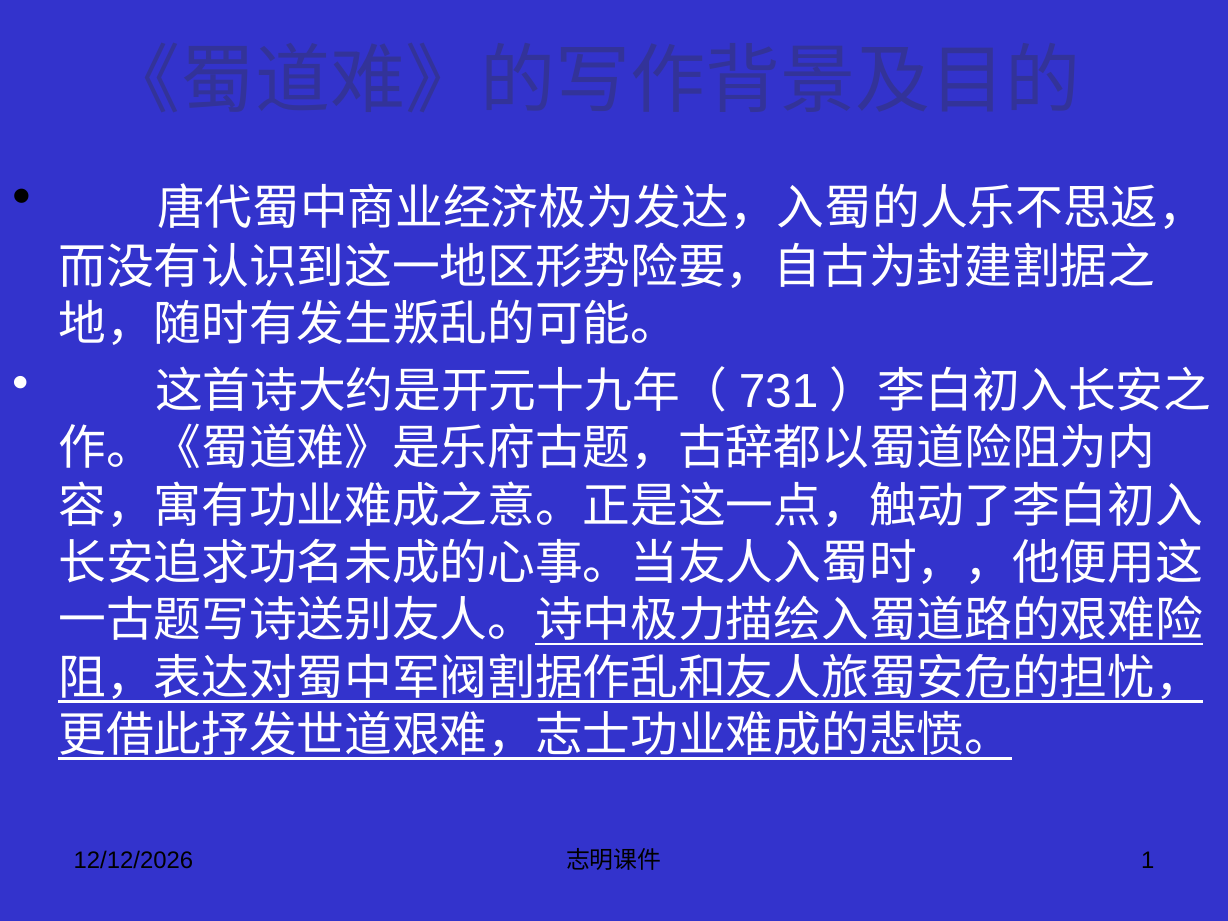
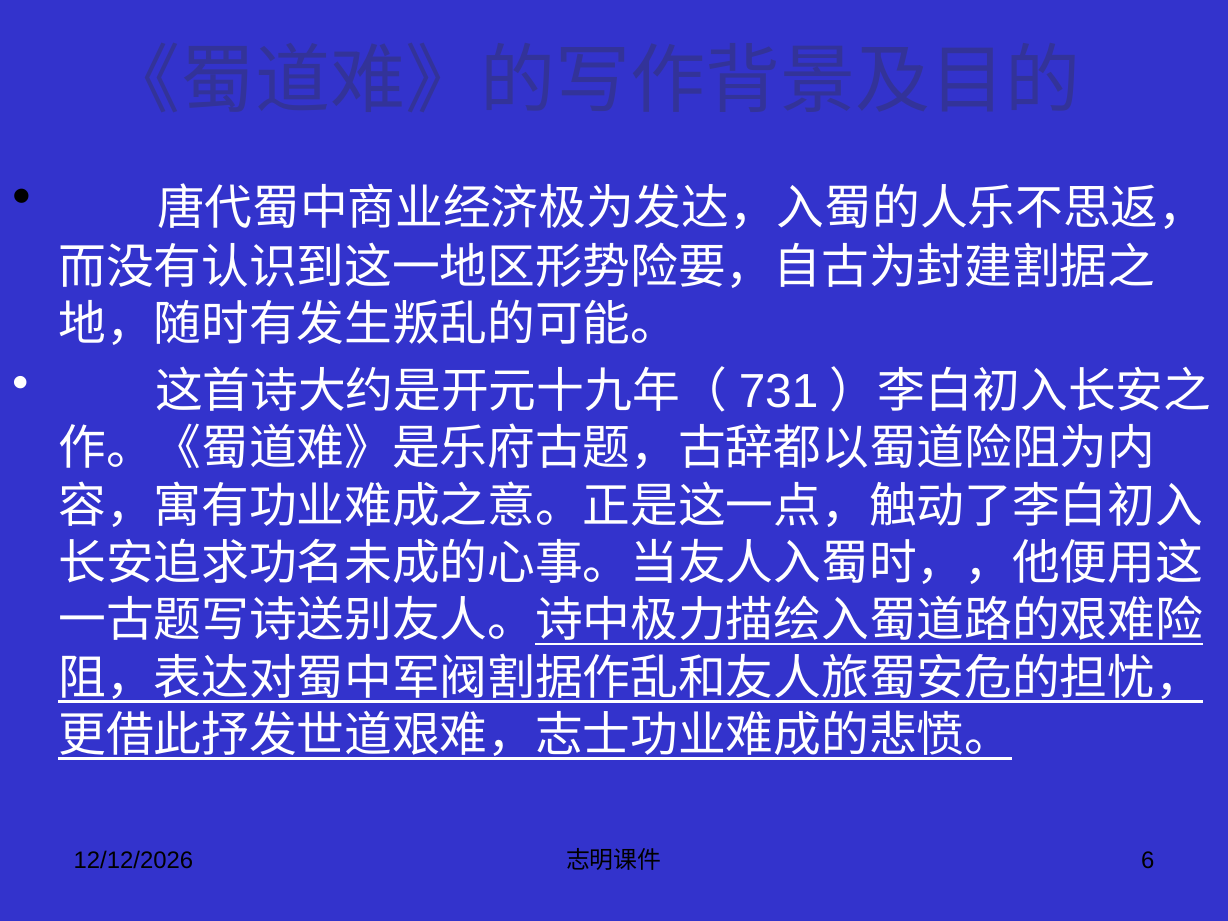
1: 1 -> 6
